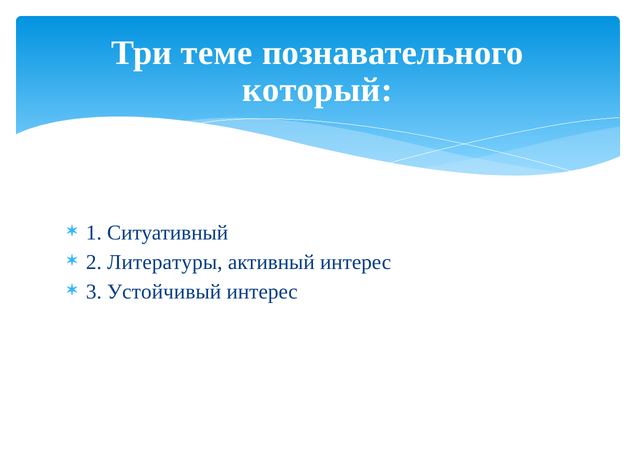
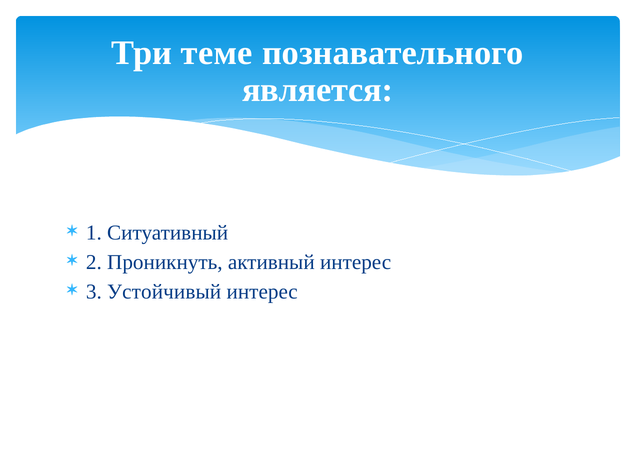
который: который -> является
Литературы: Литературы -> Проникнуть
